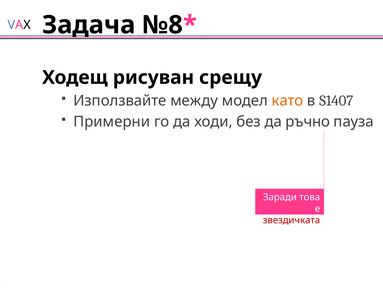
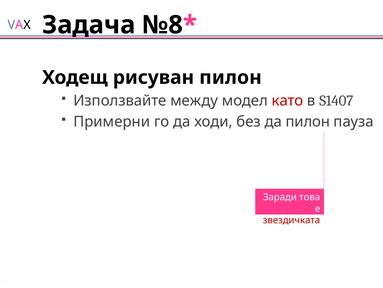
рисуван срещу: срещу -> пилон
като colour: orange -> red
да ръчно: ръчно -> пилон
